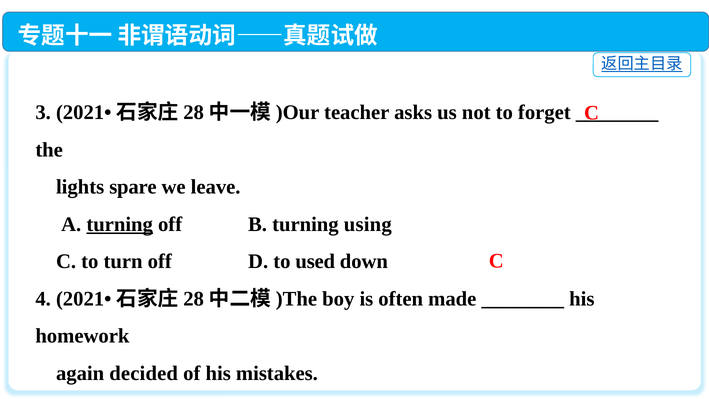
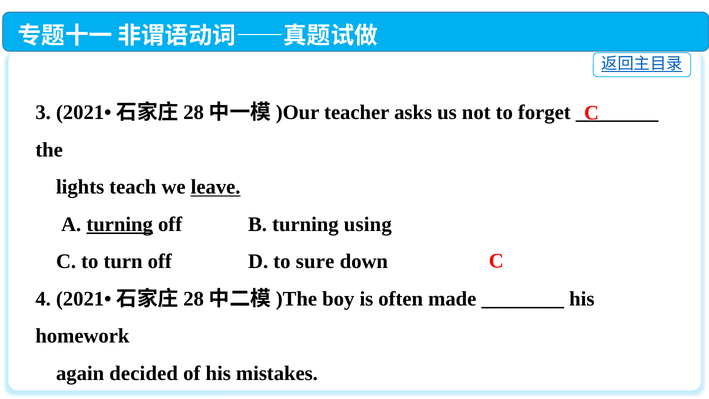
spare: spare -> teach
leave underline: none -> present
used: used -> sure
